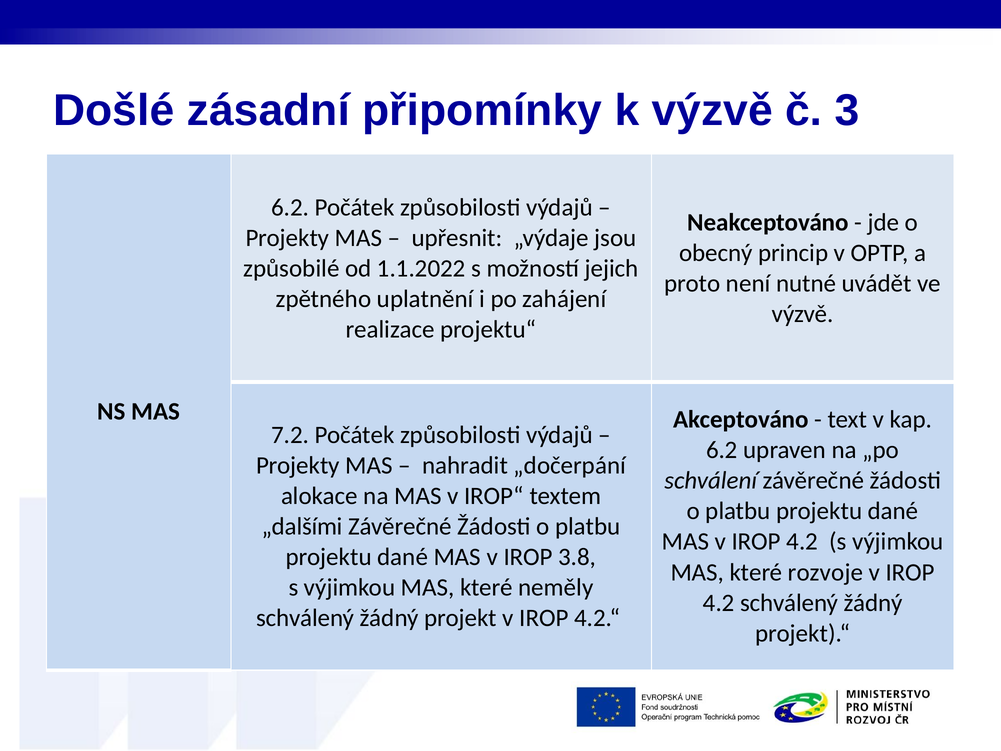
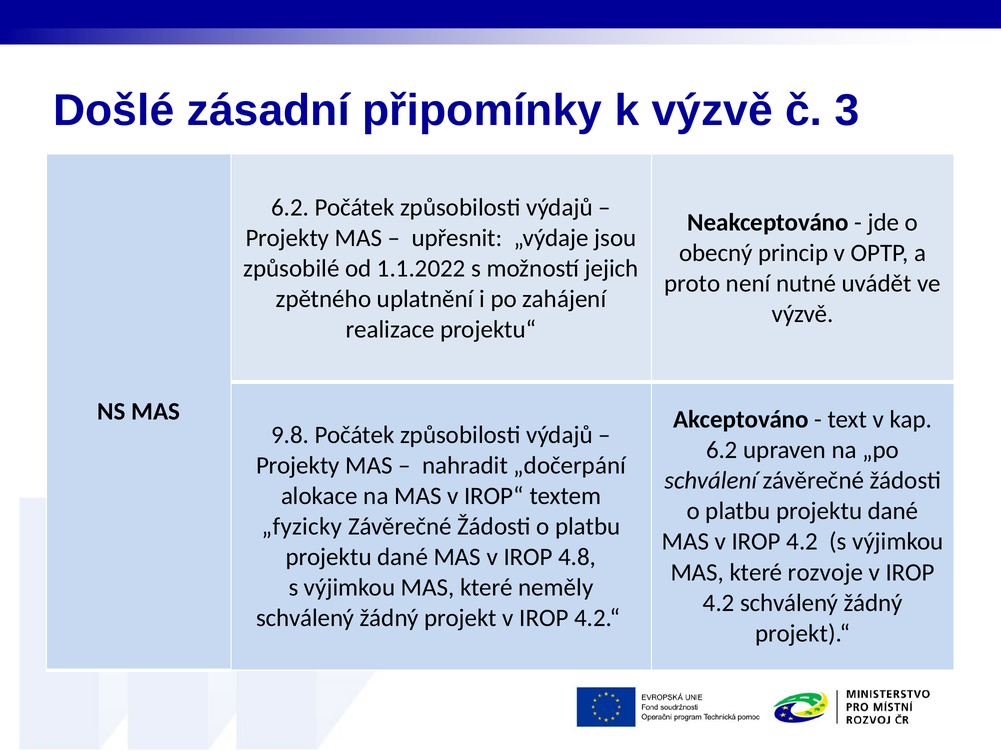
7.2: 7.2 -> 9.8
„dalšími: „dalšími -> „fyzicky
3.8: 3.8 -> 4.8
